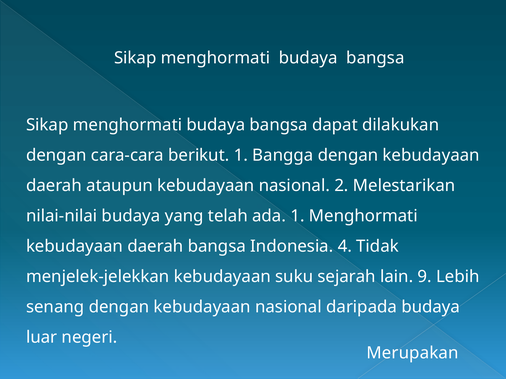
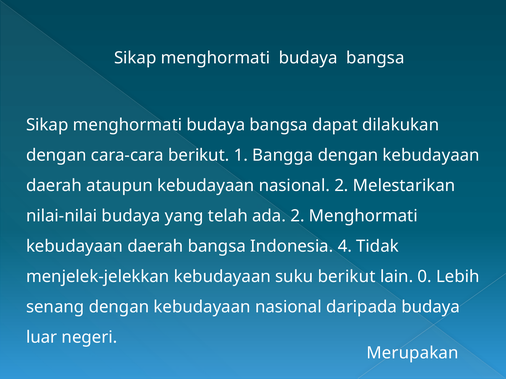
ada 1: 1 -> 2
suku sejarah: sejarah -> berikut
9: 9 -> 0
